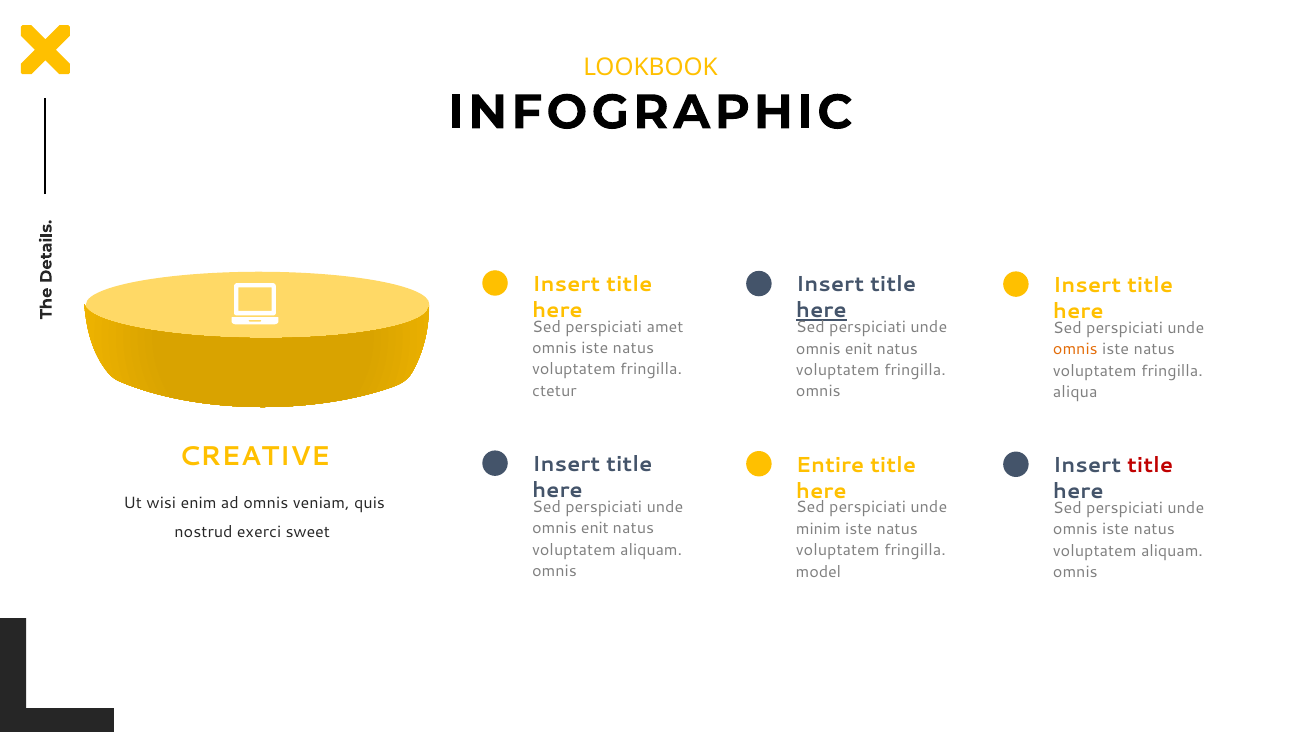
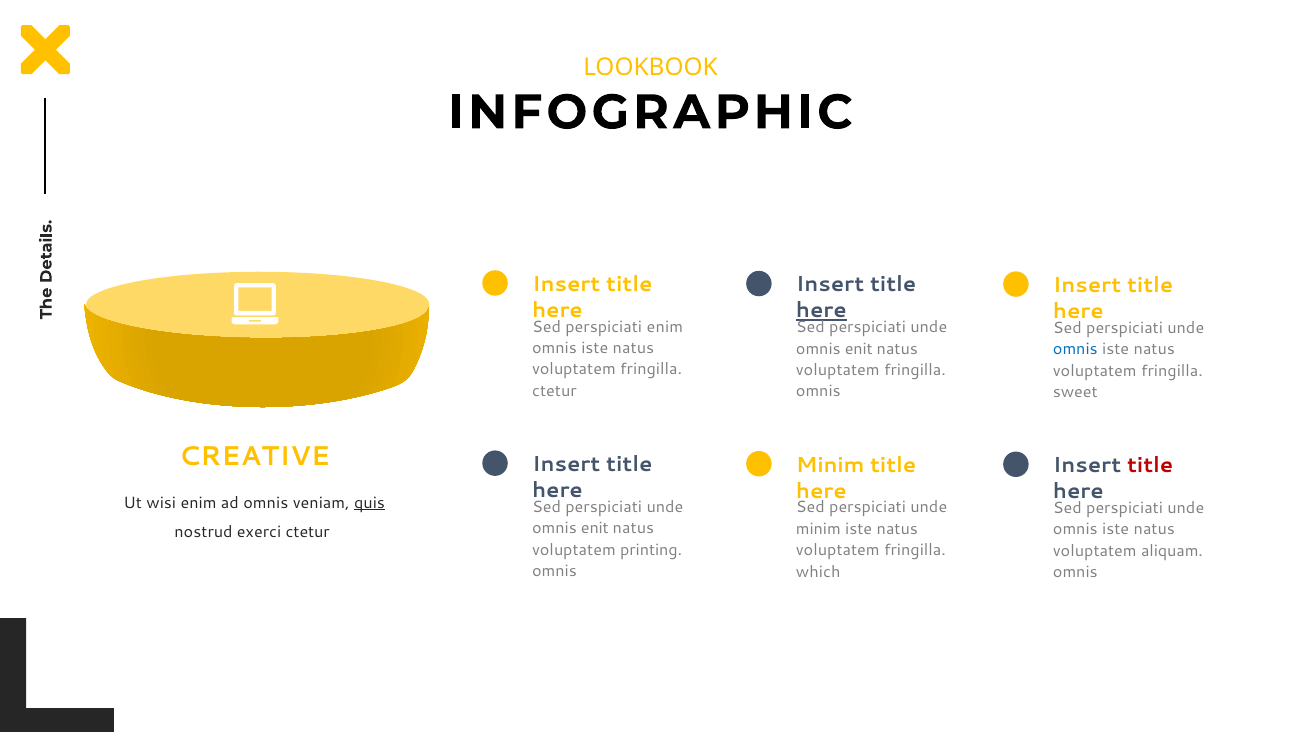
perspiciati amet: amet -> enim
omnis at (1075, 349) colour: orange -> blue
aliqua: aliqua -> sweet
Entire at (830, 465): Entire -> Minim
quis underline: none -> present
exerci sweet: sweet -> ctetur
aliquam at (651, 550): aliquam -> printing
model: model -> which
